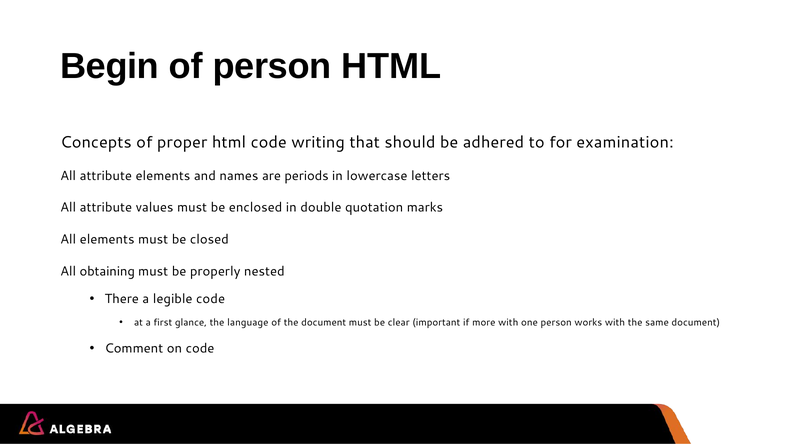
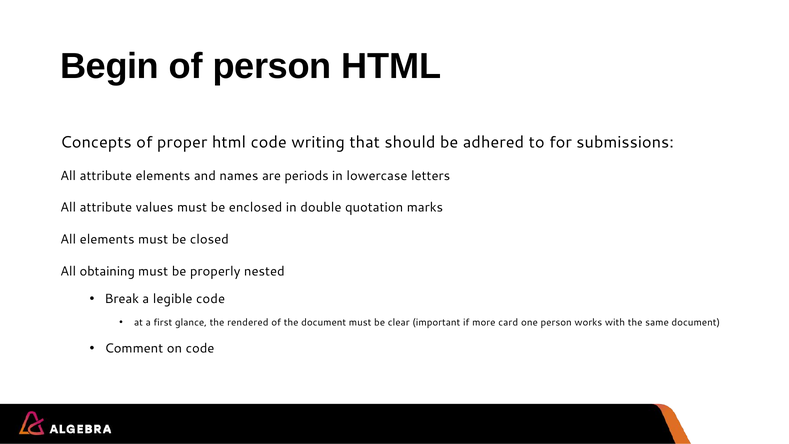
examination: examination -> submissions
There: There -> Break
language: language -> rendered
more with: with -> card
